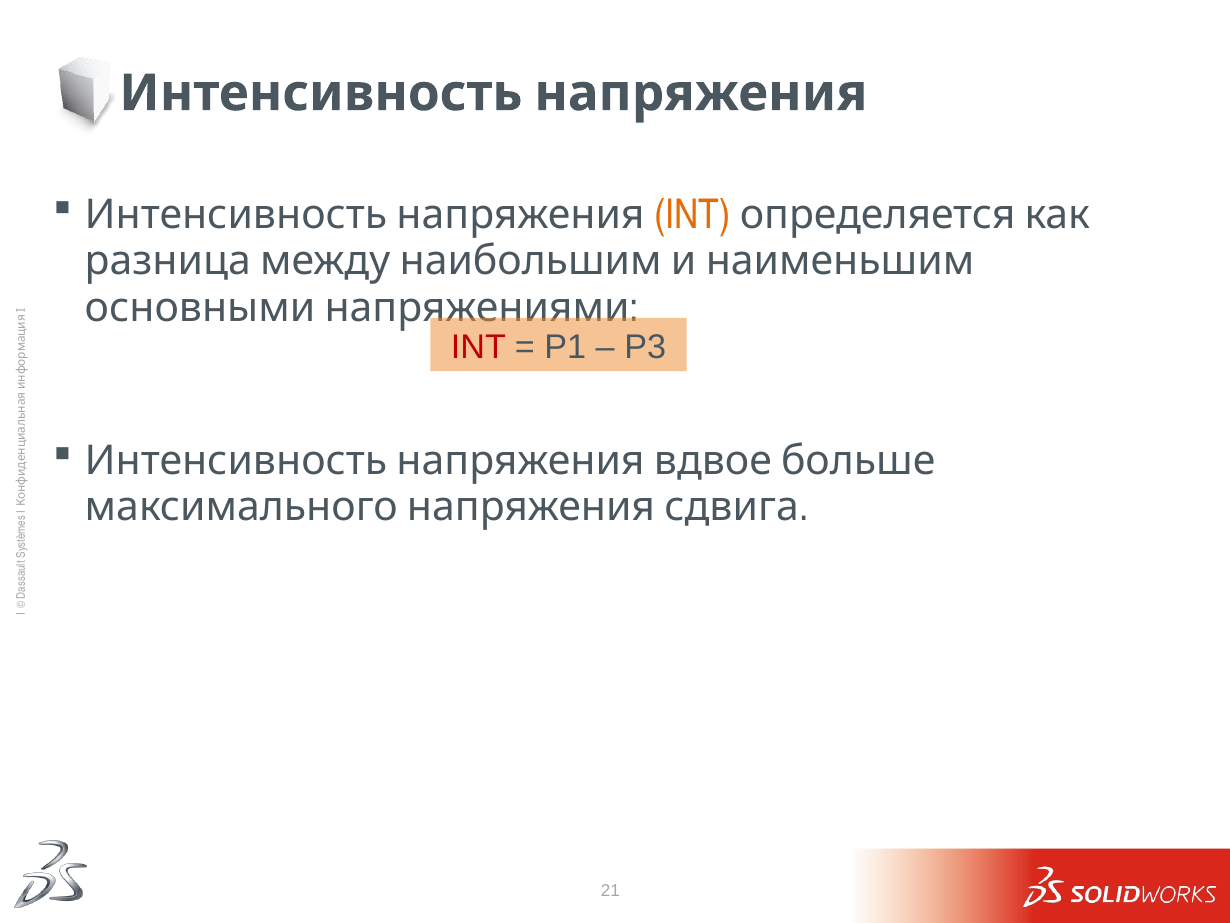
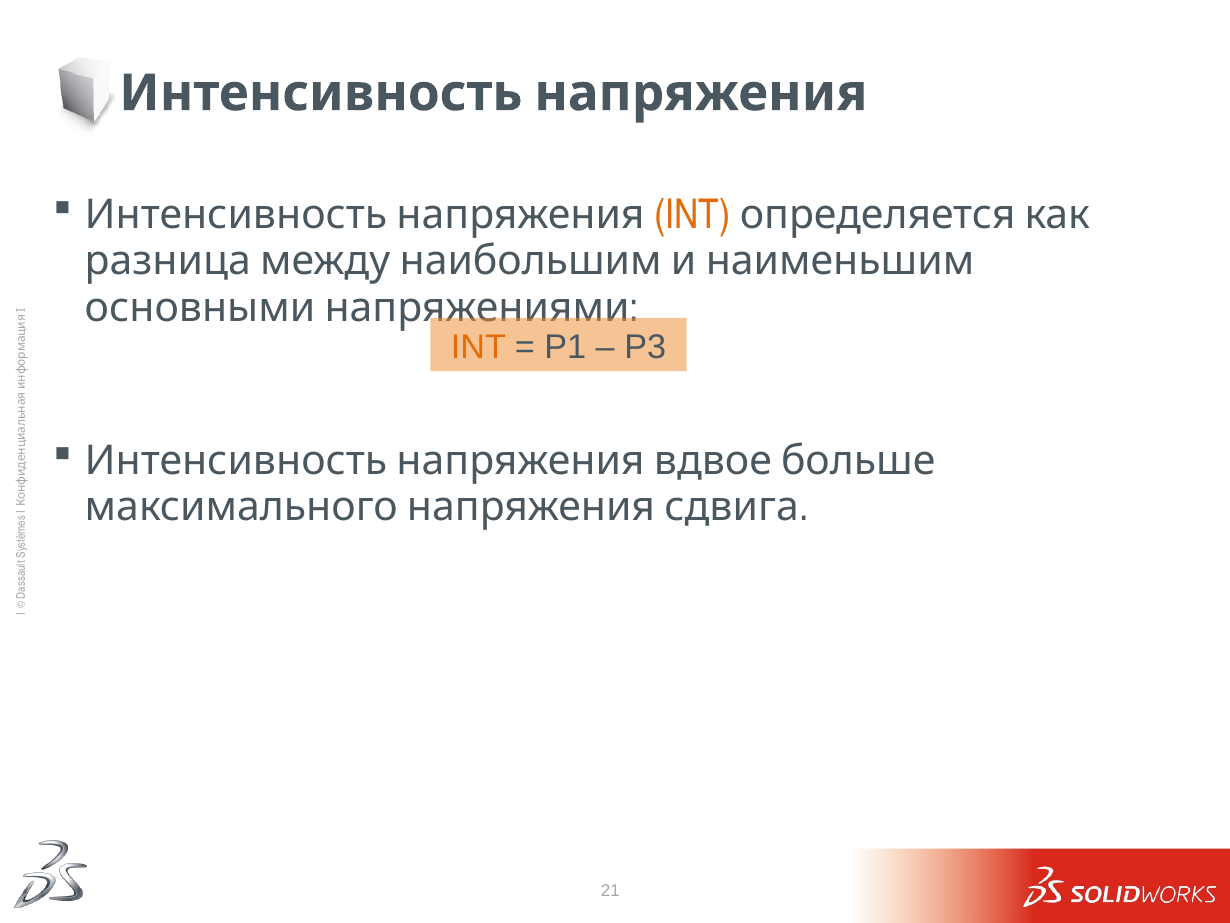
INT at (479, 347) colour: red -> orange
